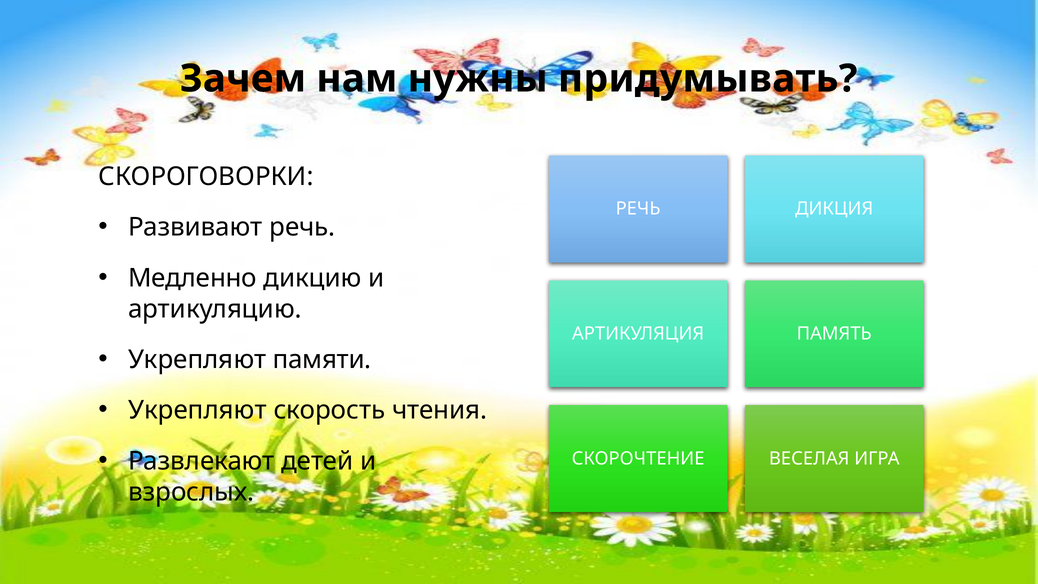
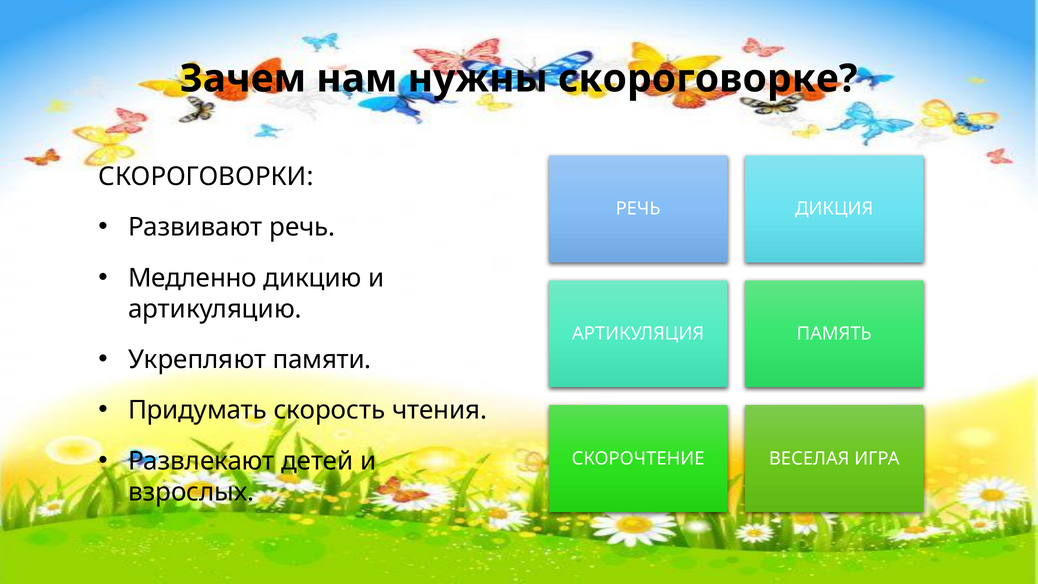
придумывать: придумывать -> скороговорке
Укрепляют at (197, 410): Укрепляют -> Придумать
